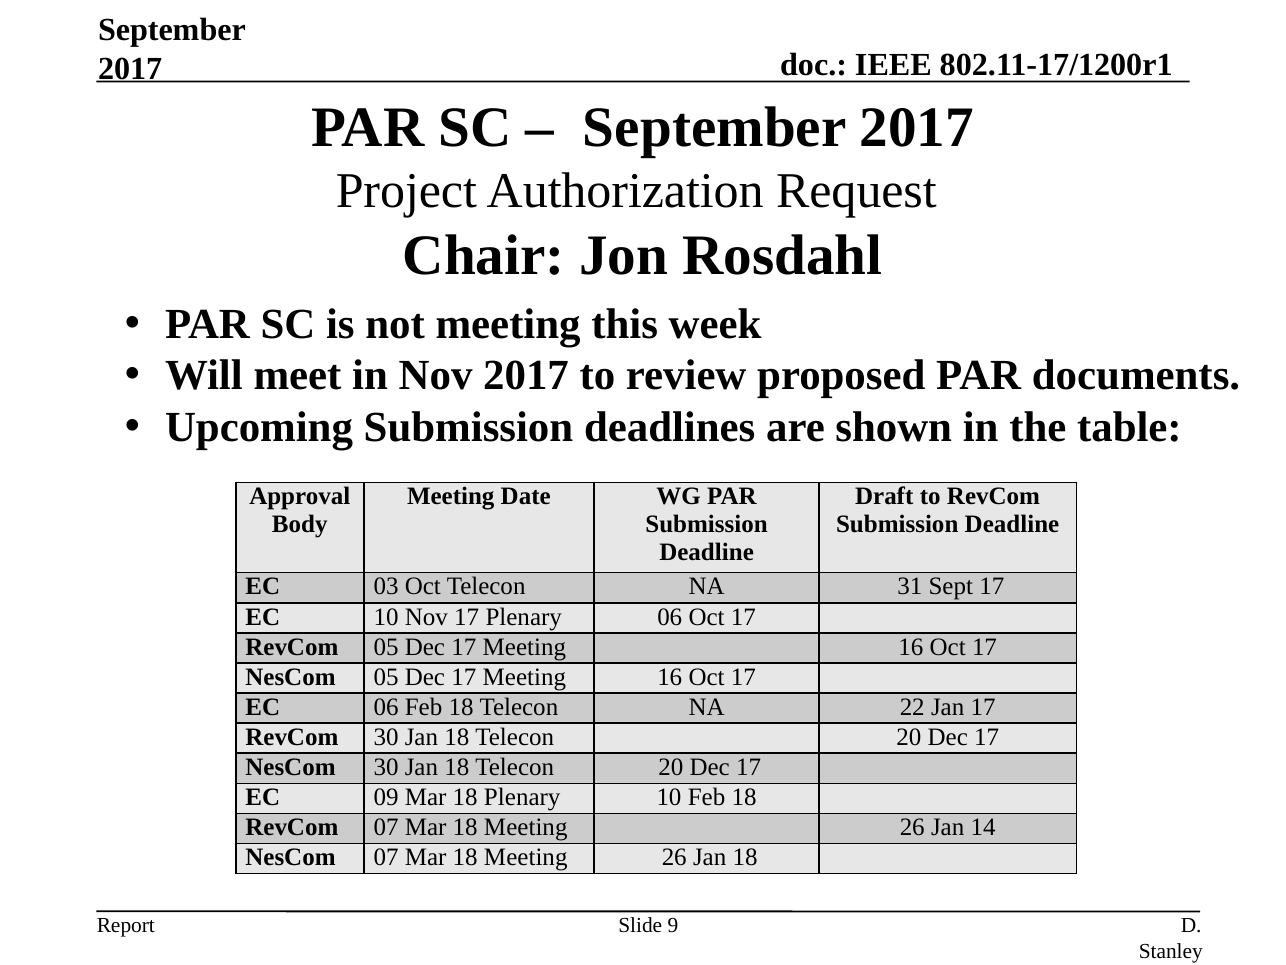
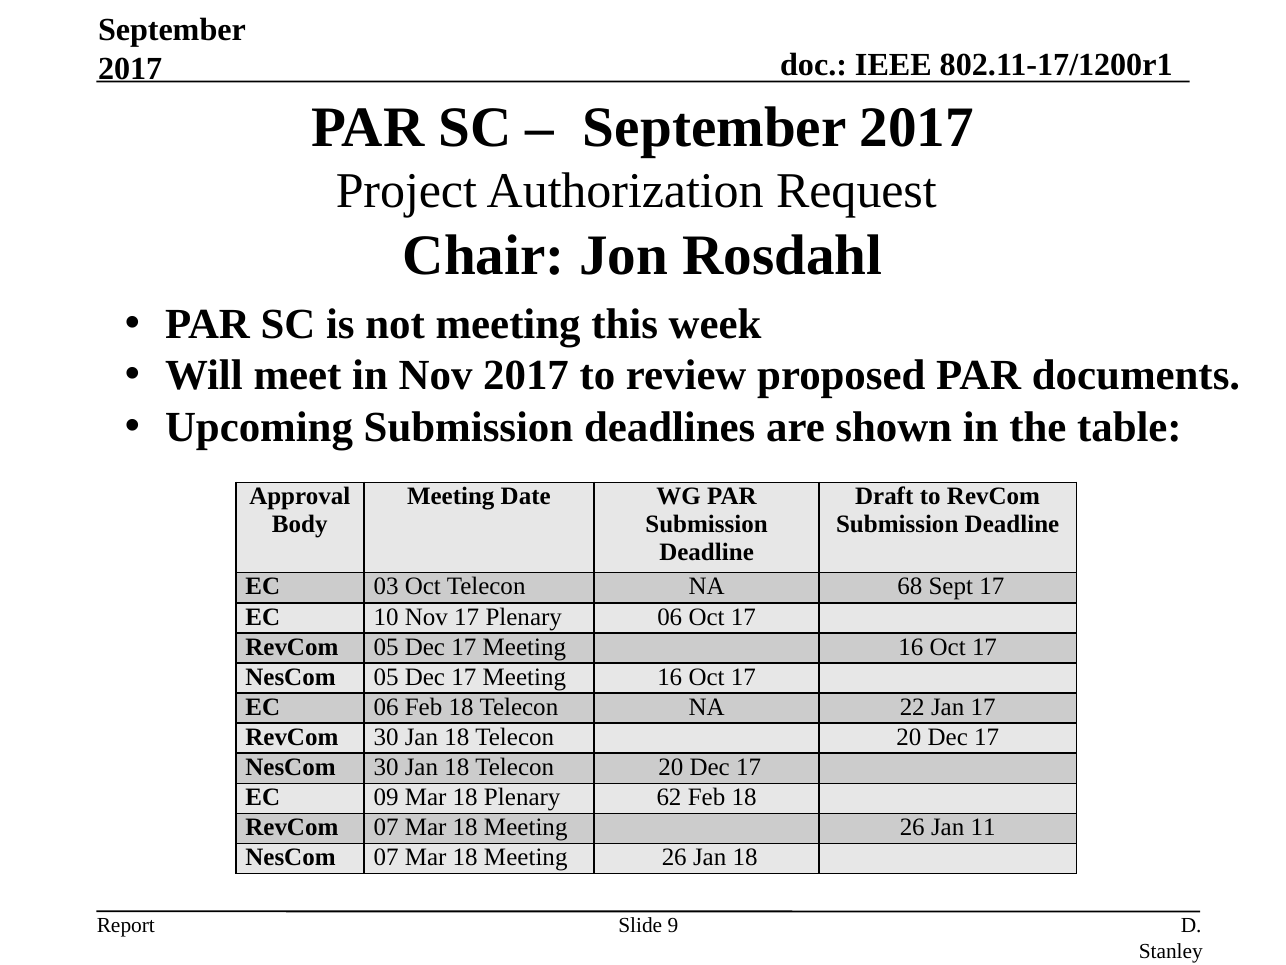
31: 31 -> 68
Plenary 10: 10 -> 62
14: 14 -> 11
